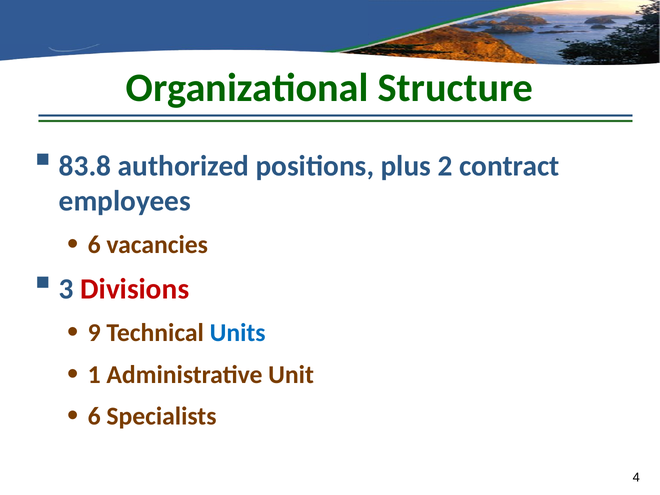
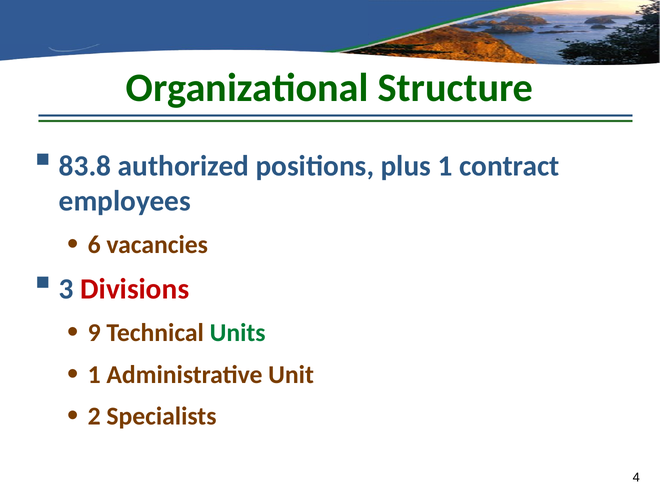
plus 2: 2 -> 1
Units colour: blue -> green
6 at (94, 417): 6 -> 2
